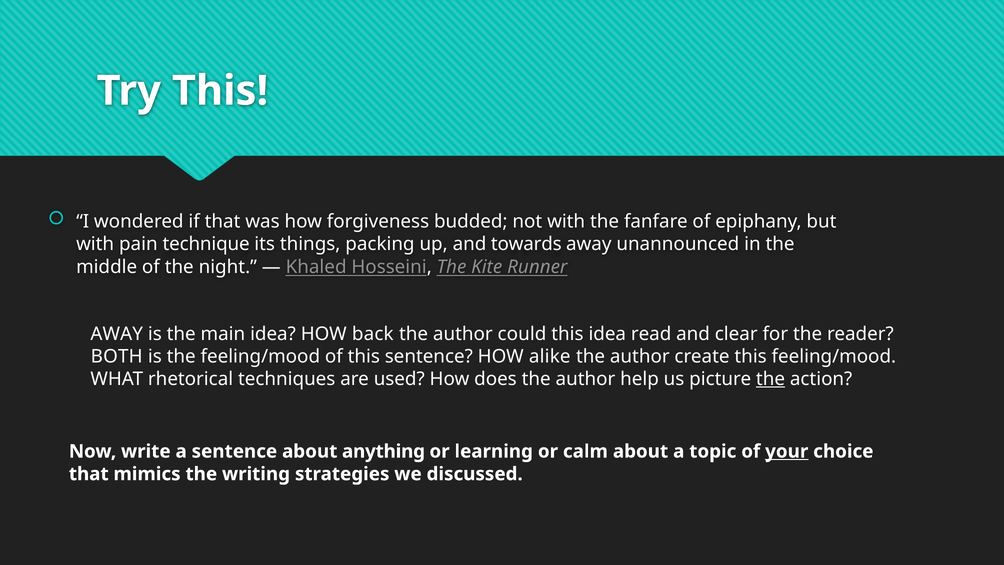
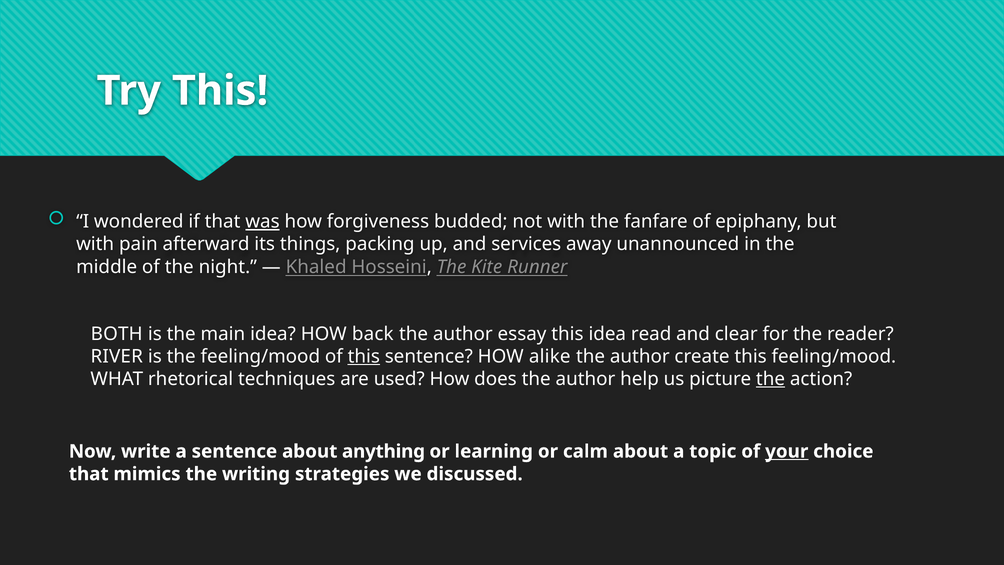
was underline: none -> present
technique: technique -> afterward
towards: towards -> services
AWAY at (117, 334): AWAY -> BOTH
could: could -> essay
BOTH: BOTH -> RIVER
this at (364, 356) underline: none -> present
